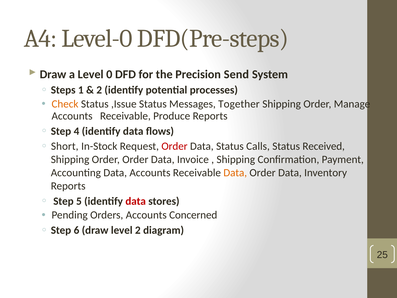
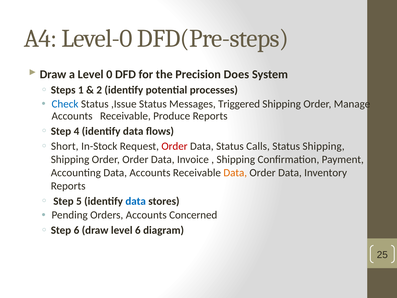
Send: Send -> Does
Check colour: orange -> blue
Together: Together -> Triggered
Status Received: Received -> Shipping
data at (136, 201) colour: red -> blue
level 2: 2 -> 6
